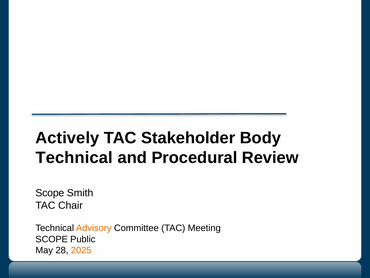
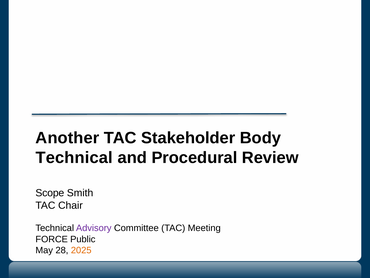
Actively: Actively -> Another
Advisory colour: orange -> purple
SCOPE at (52, 239): SCOPE -> FORCE
